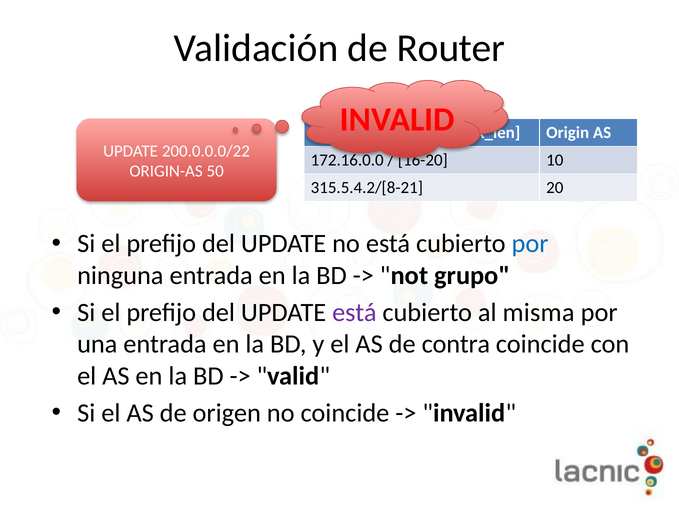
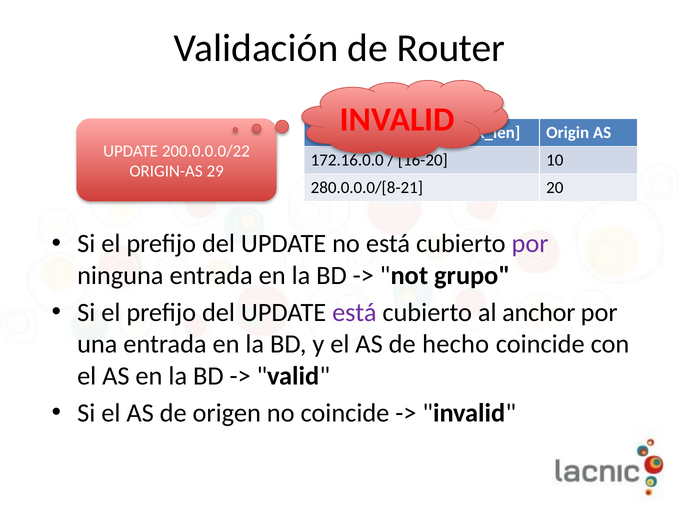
50: 50 -> 29
315.5.4.2/[8-21: 315.5.4.2/[8-21 -> 280.0.0.0/[8-21
por at (530, 244) colour: blue -> purple
misma: misma -> anchor
contra: contra -> hecho
